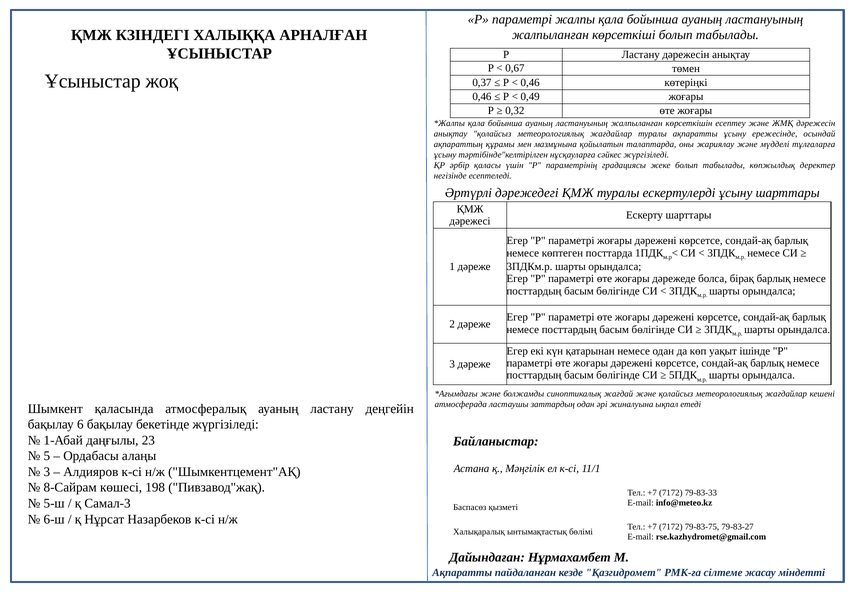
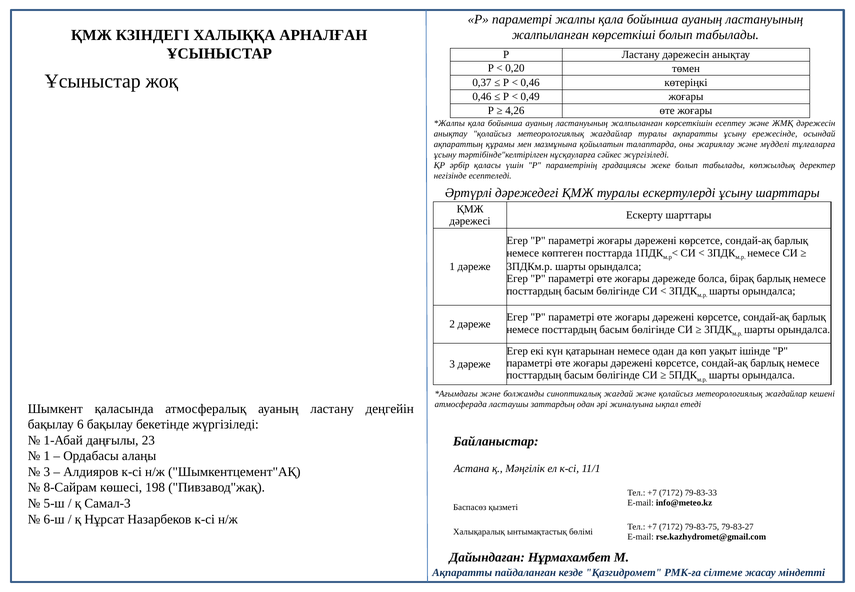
0,67: 0,67 -> 0,20
0,32: 0,32 -> 4,26
5 at (47, 456): 5 -> 1
